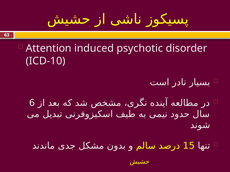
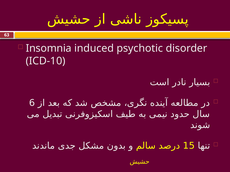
Attention: Attention -> Insomnia
